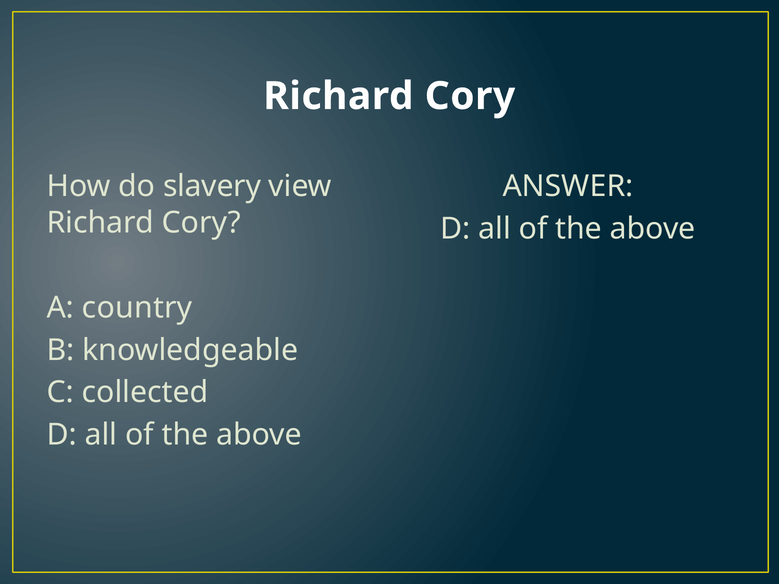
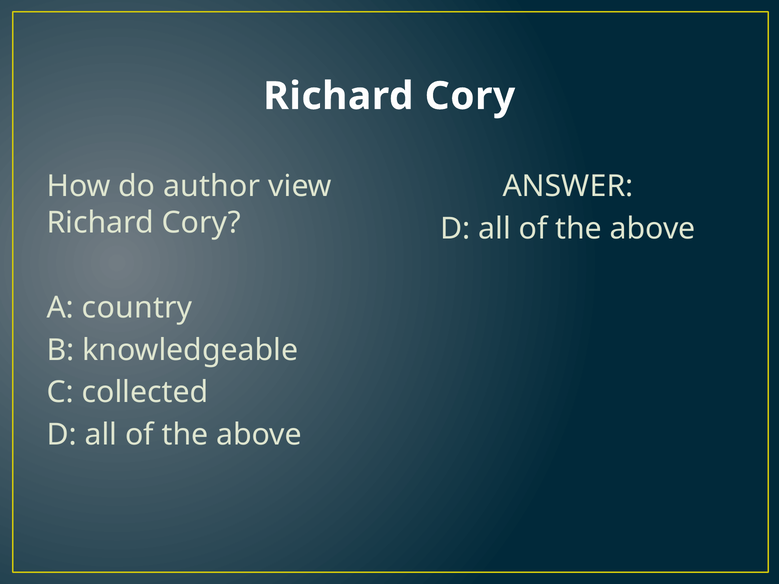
slavery: slavery -> author
